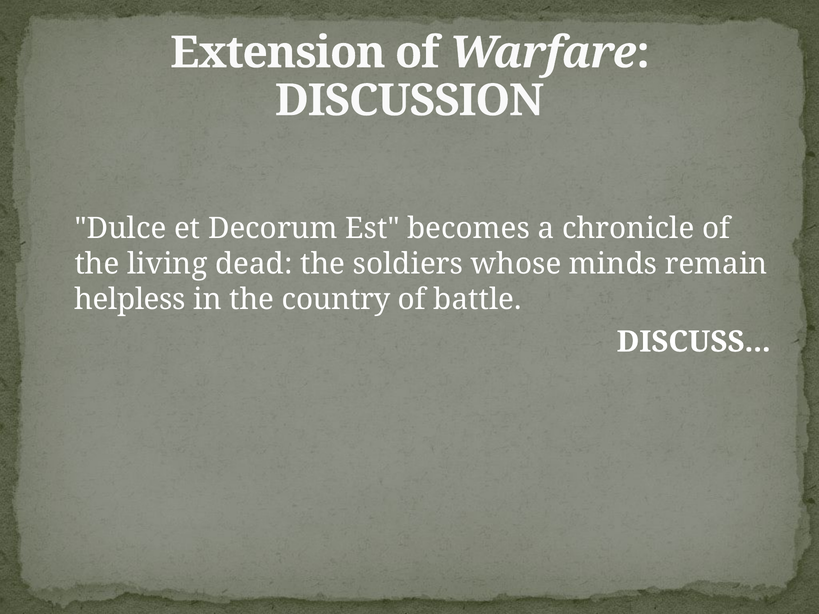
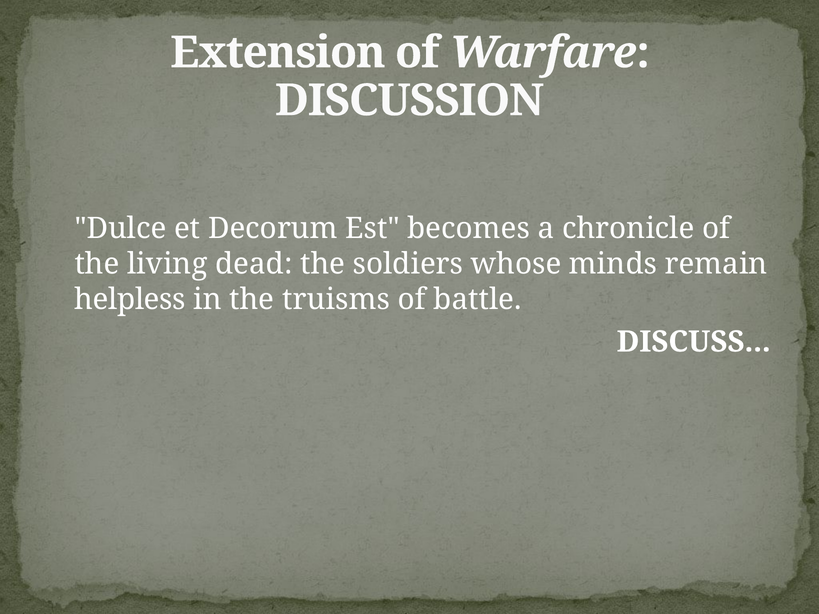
country: country -> truisms
